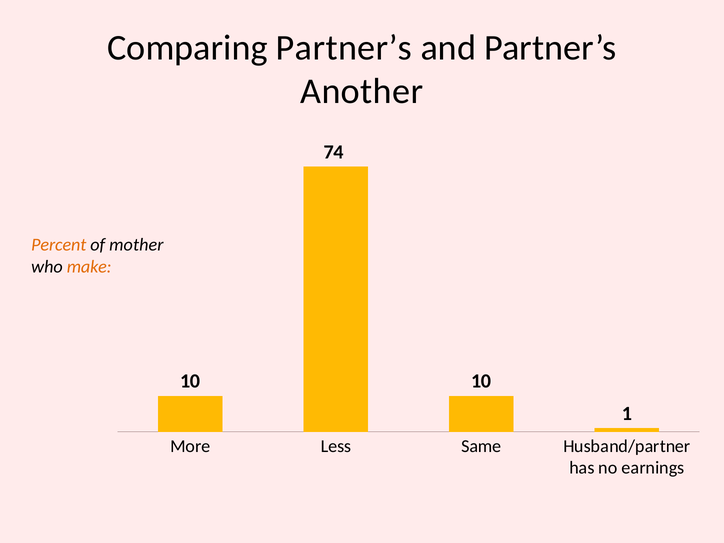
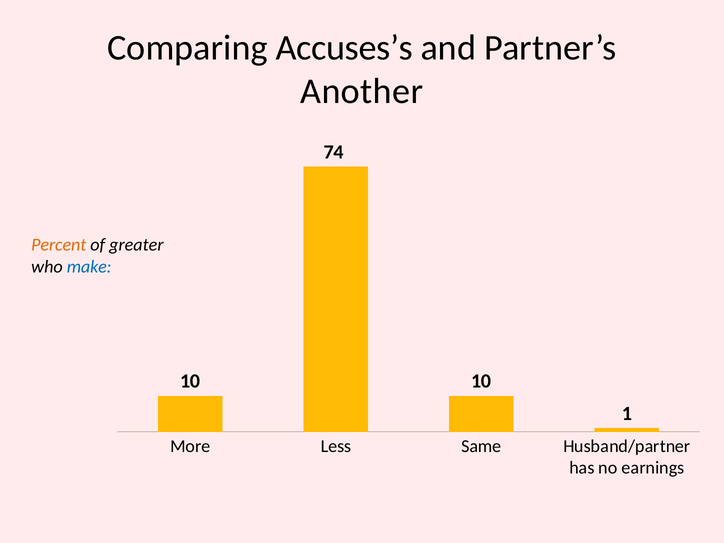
Comparing Partner’s: Partner’s -> Accuses’s
mother: mother -> greater
make colour: orange -> blue
